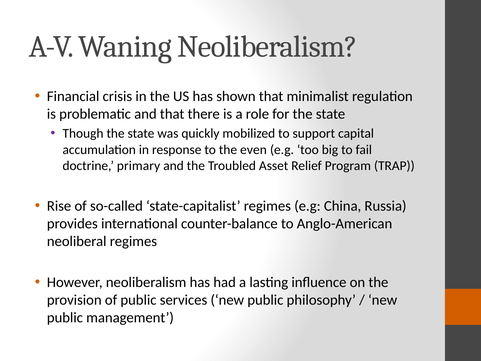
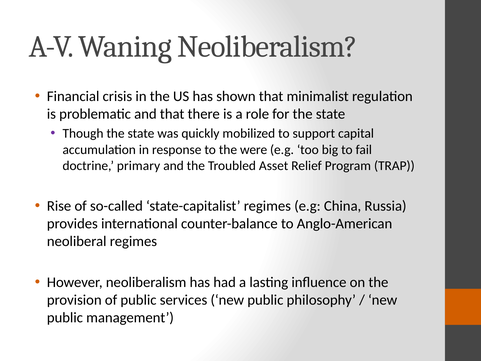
even: even -> were
